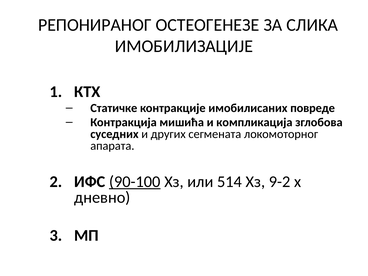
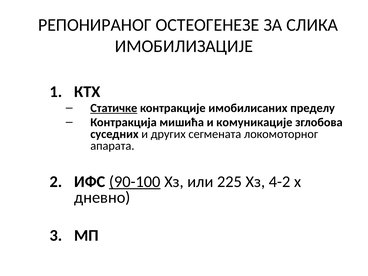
Статичке underline: none -> present
повреде: повреде -> пределу
компликација: компликација -> комуникације
514: 514 -> 225
9-2: 9-2 -> 4-2
